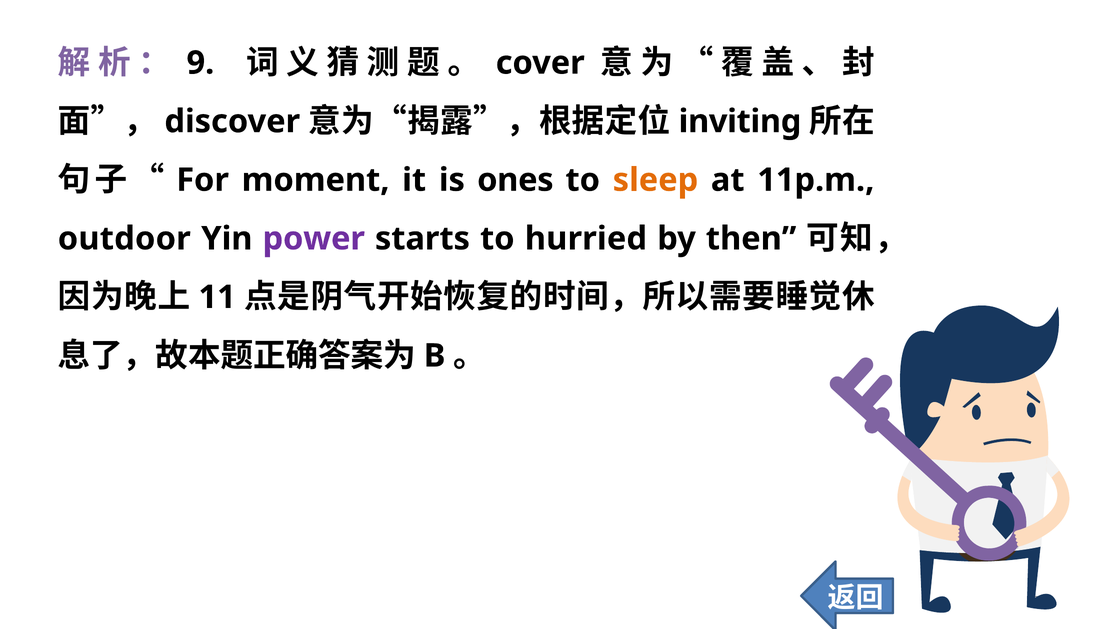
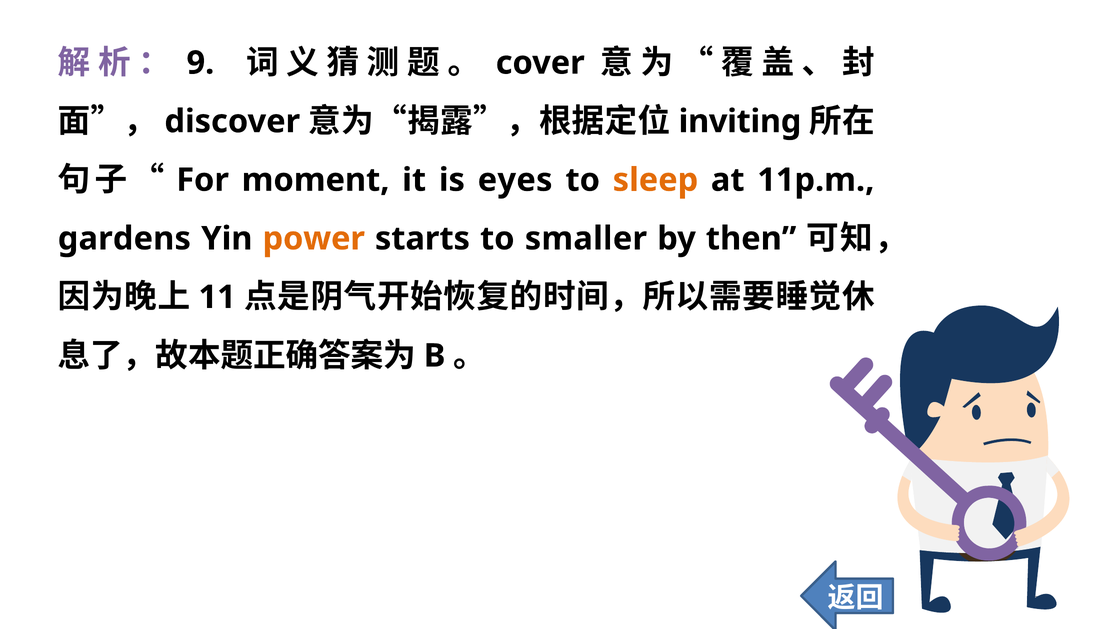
ones: ones -> eyes
outdoor: outdoor -> gardens
power colour: purple -> orange
hurried: hurried -> smaller
